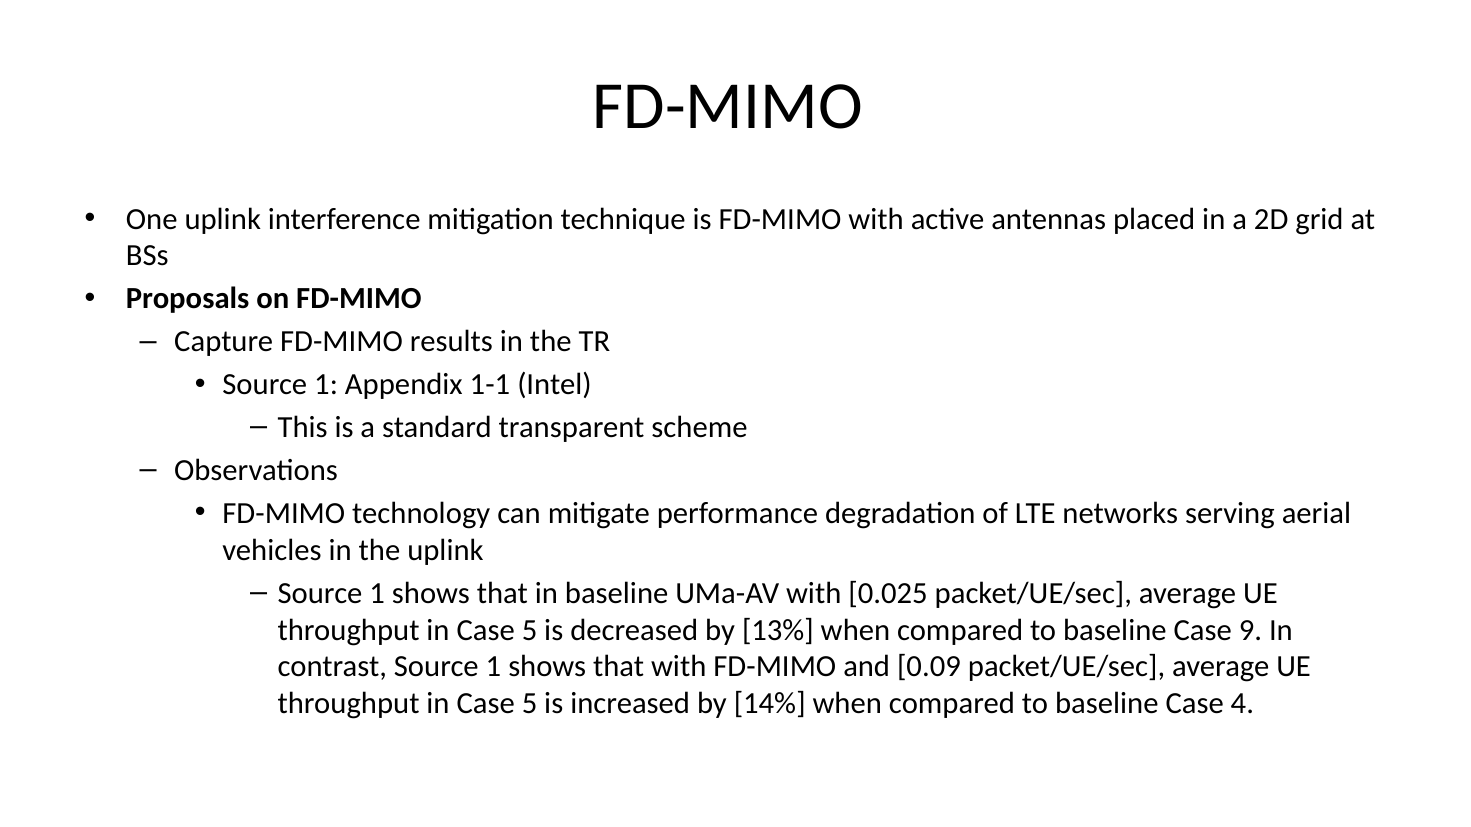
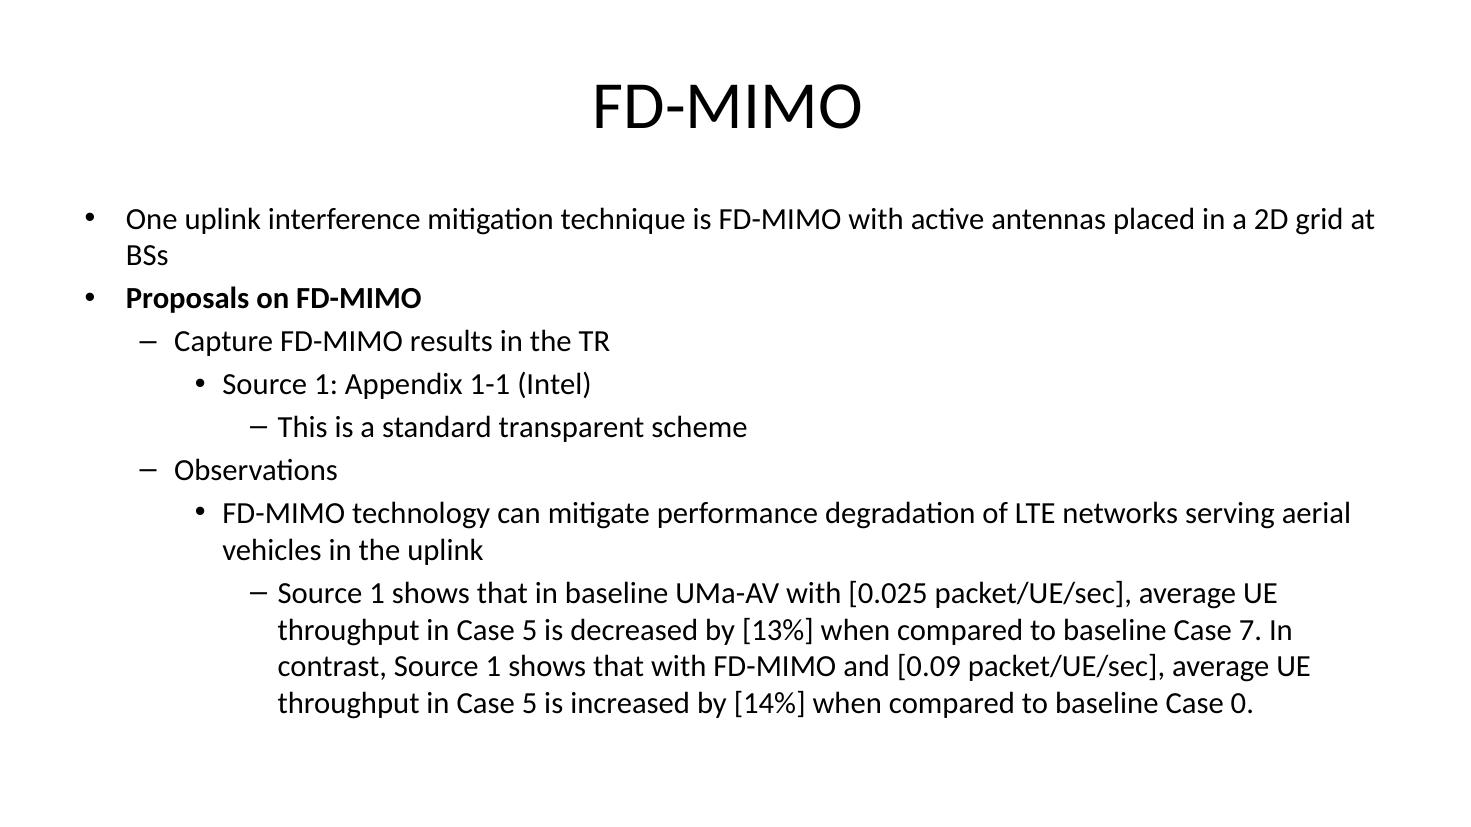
9: 9 -> 7
4: 4 -> 0
